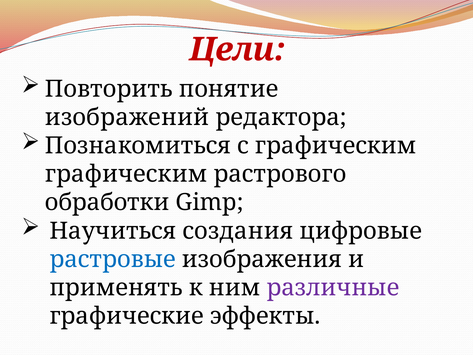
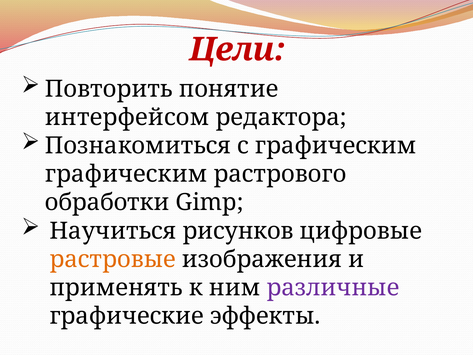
изображений: изображений -> интерфейсом
создания: создания -> рисунков
растровые colour: blue -> orange
